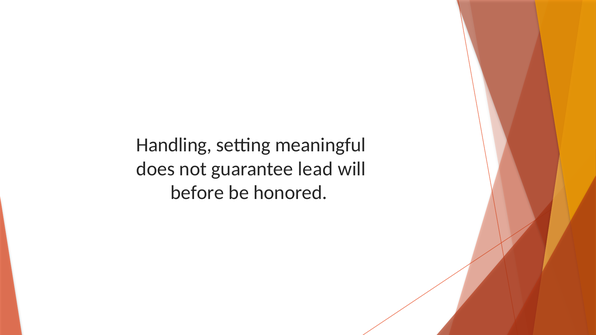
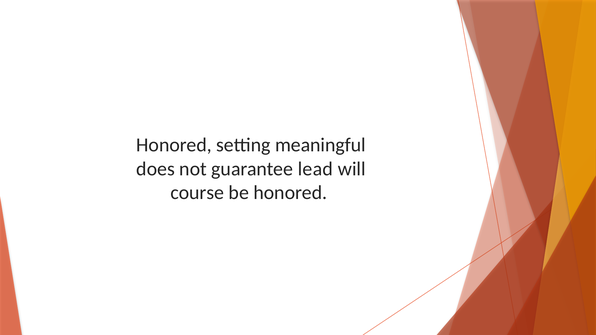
Handling at (174, 145): Handling -> Honored
before: before -> course
